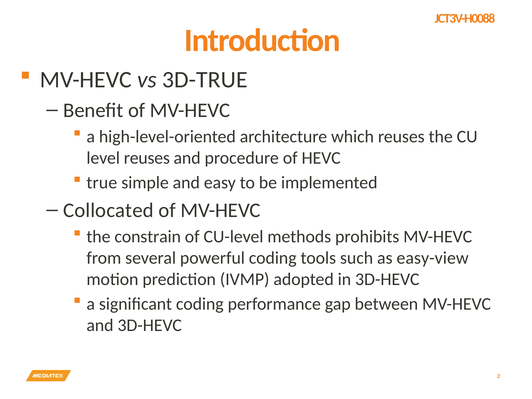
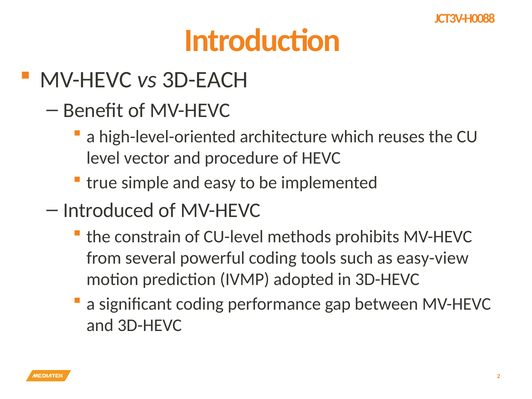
3D-TRUE: 3D-TRUE -> 3D-EACH
level reuses: reuses -> vector
Collocated: Collocated -> Introduced
